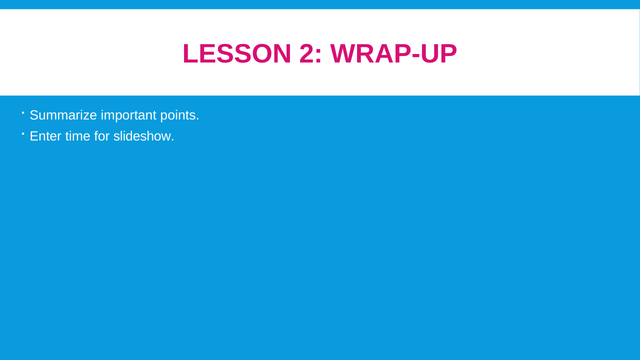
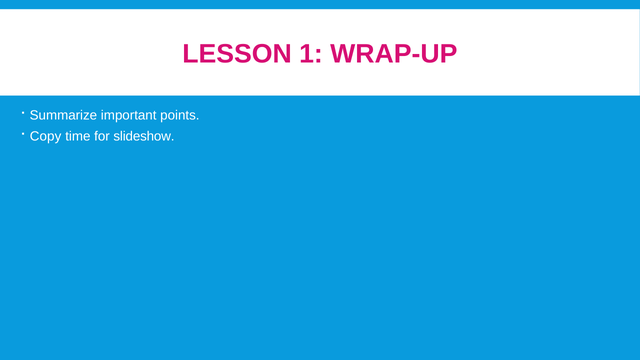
2: 2 -> 1
Enter: Enter -> Copy
